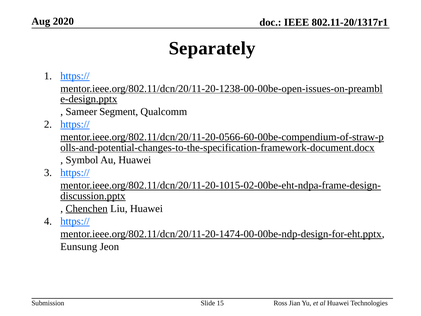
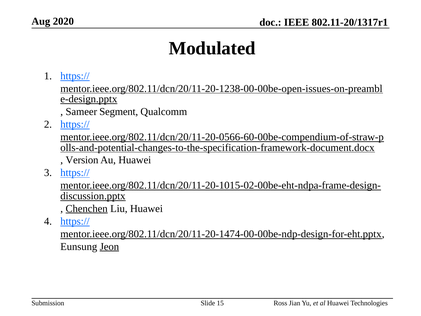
Separately: Separately -> Modulated
Symbol: Symbol -> Version
Jeon underline: none -> present
